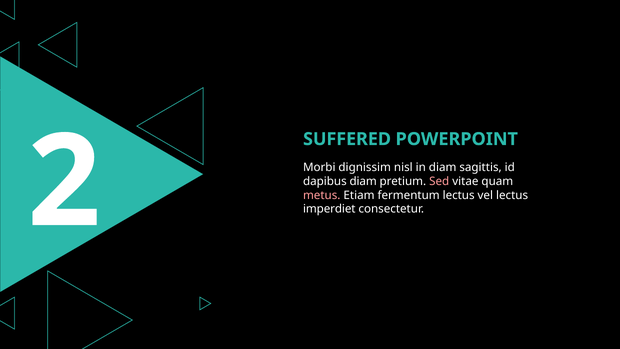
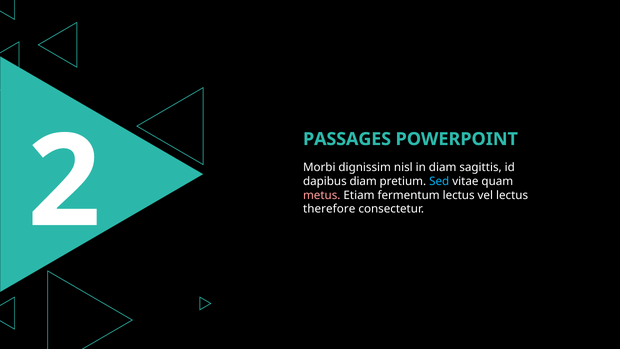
SUFFERED: SUFFERED -> PASSAGES
Sed colour: pink -> light blue
imperdiet: imperdiet -> therefore
